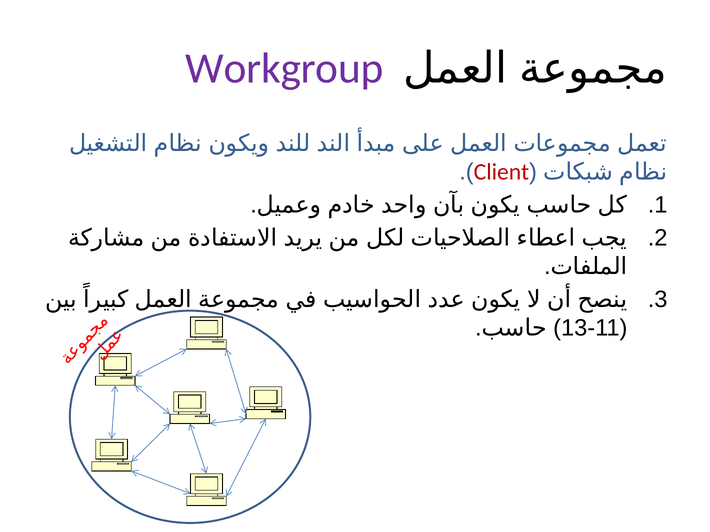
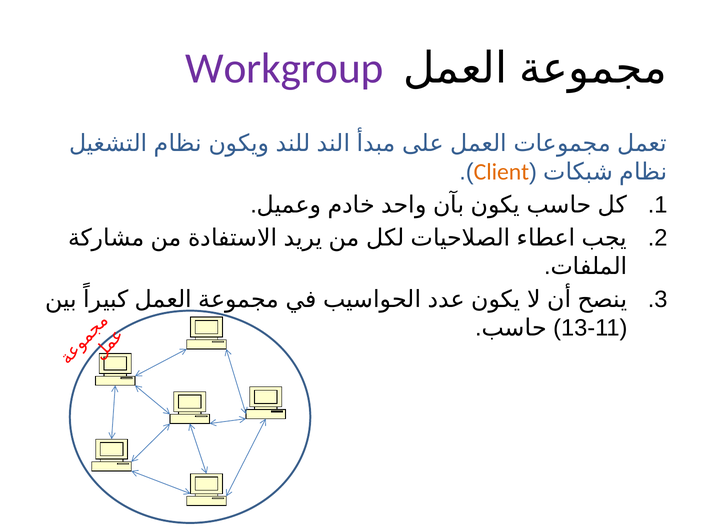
Client colour: red -> orange
